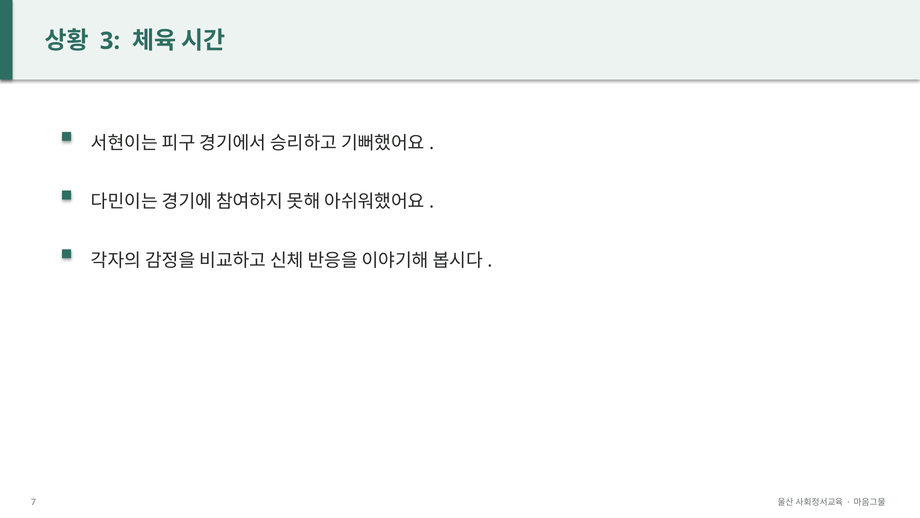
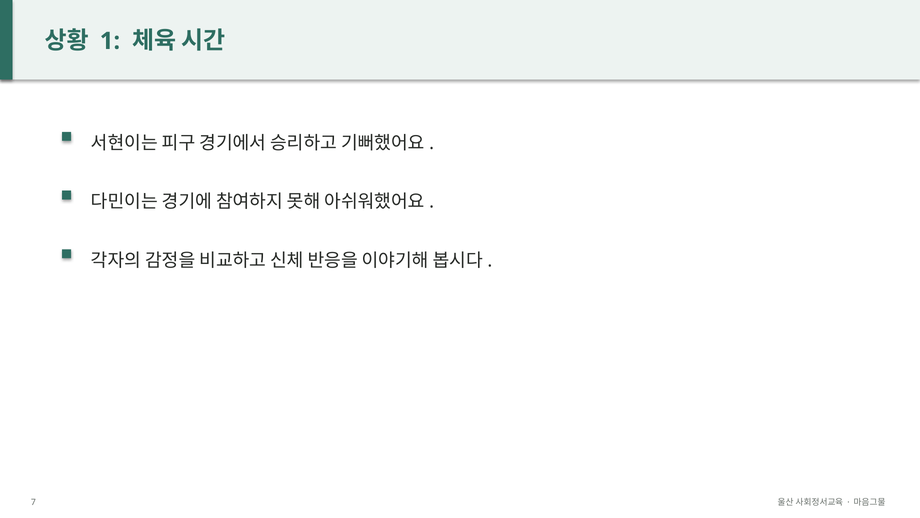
3: 3 -> 1
